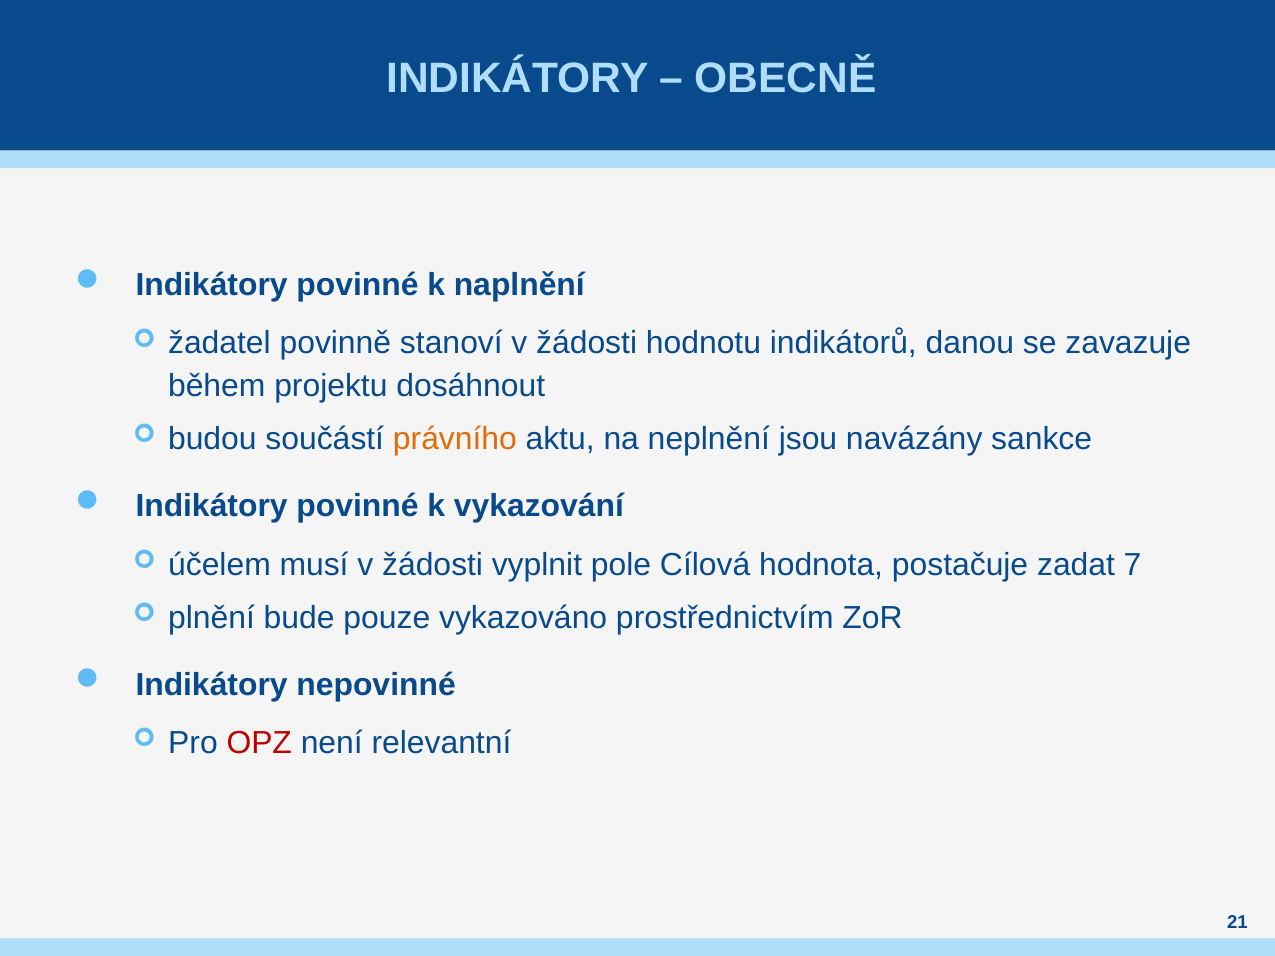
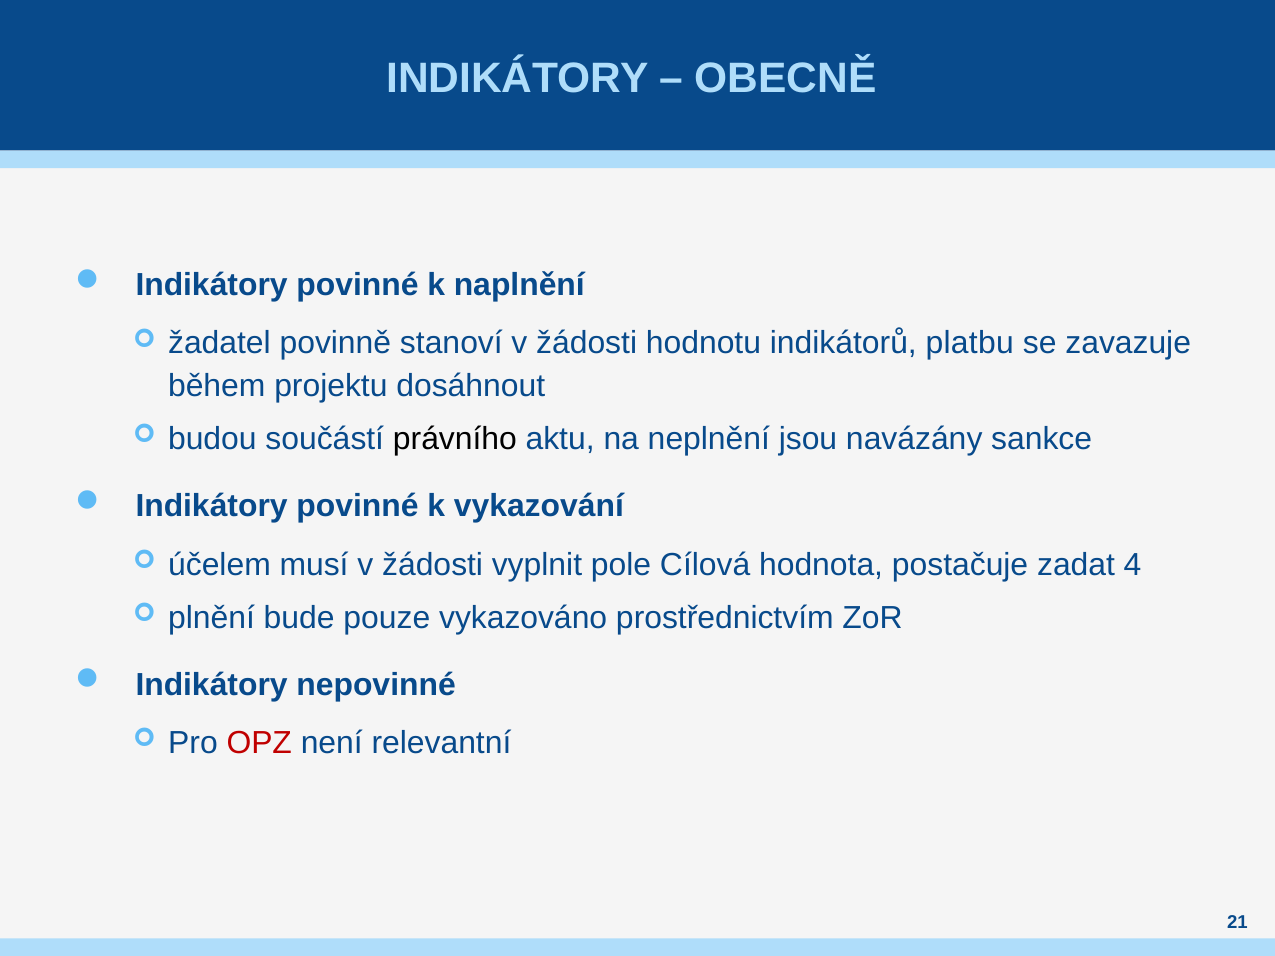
danou: danou -> platbu
právního colour: orange -> black
7: 7 -> 4
